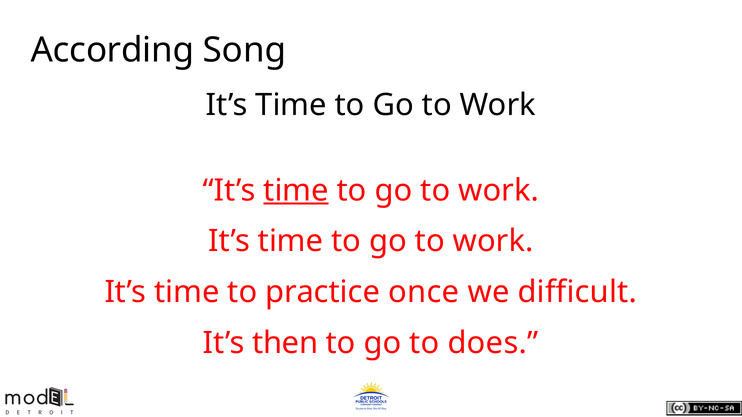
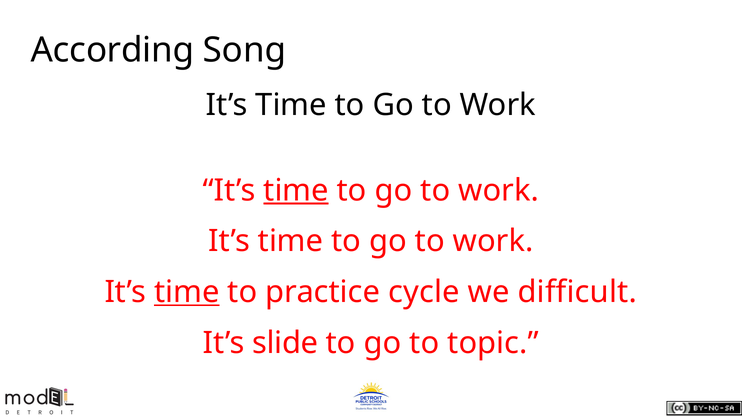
time at (187, 292) underline: none -> present
once: once -> cycle
then: then -> slide
does: does -> topic
